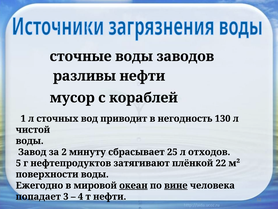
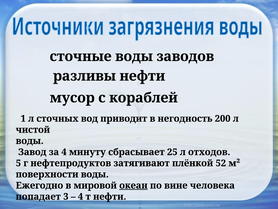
130: 130 -> 200
за 2: 2 -> 4
22: 22 -> 52
вине underline: present -> none
